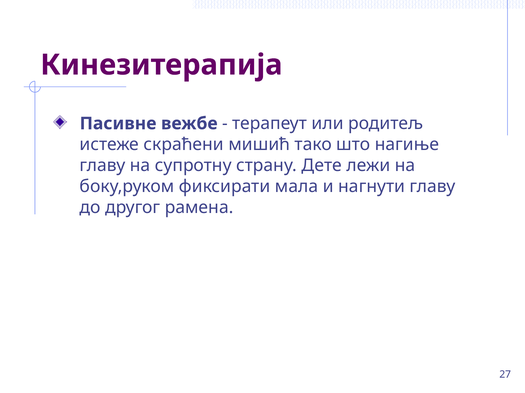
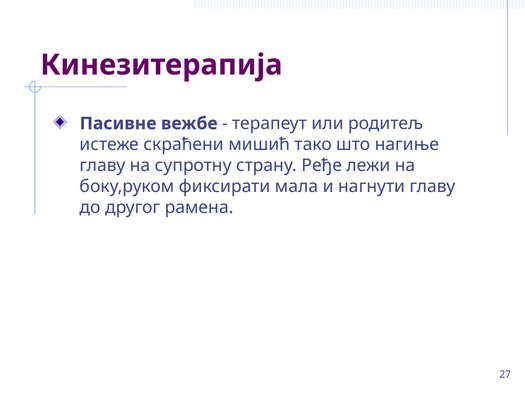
Дете: Дете -> Ређе
